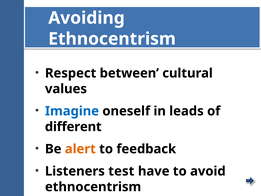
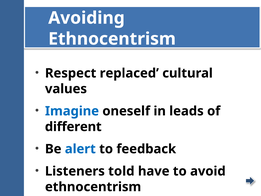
between: between -> replaced
alert colour: orange -> blue
test: test -> told
